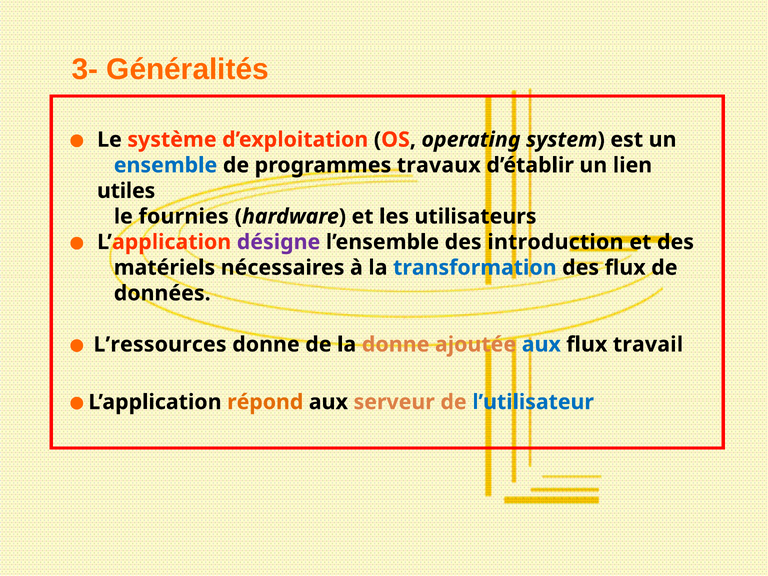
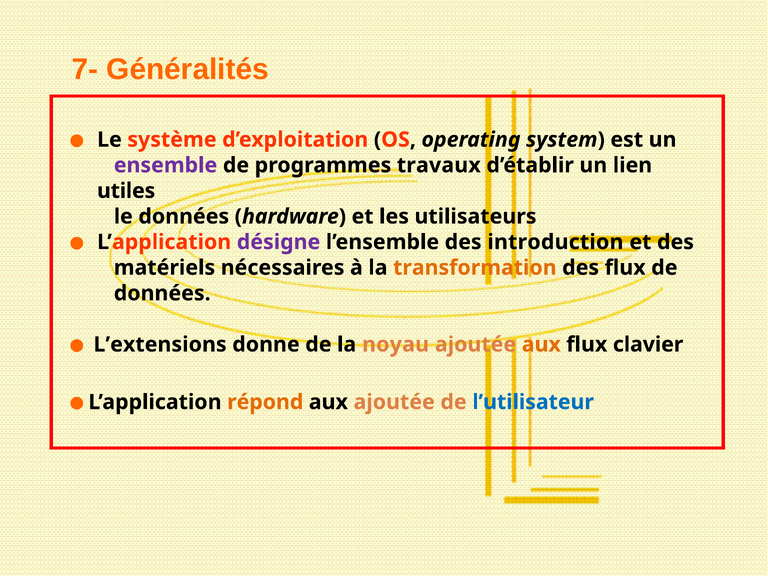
3-: 3- -> 7-
ensemble colour: blue -> purple
le fournies: fournies -> données
transformation colour: blue -> orange
L’ressources: L’ressources -> L’extensions
la donne: donne -> noyau
aux at (541, 344) colour: blue -> orange
travail: travail -> clavier
aux serveur: serveur -> ajoutée
